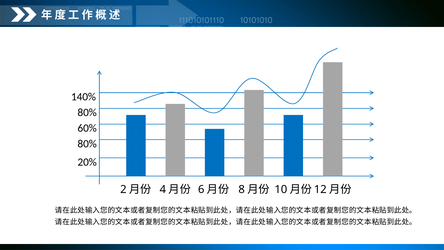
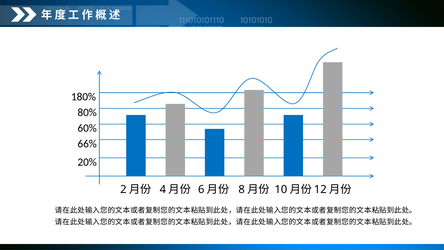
140%: 140% -> 180%
80% at (87, 144): 80% -> 66%
